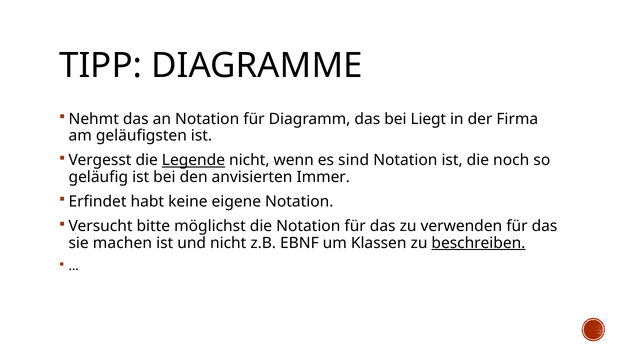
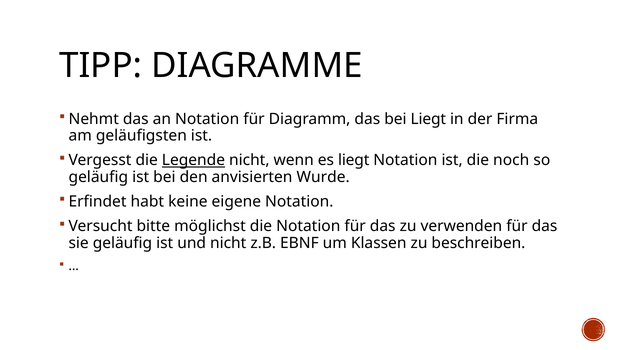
es sind: sind -> liegt
Immer: Immer -> Wurde
sie machen: machen -> geläufig
beschreiben underline: present -> none
